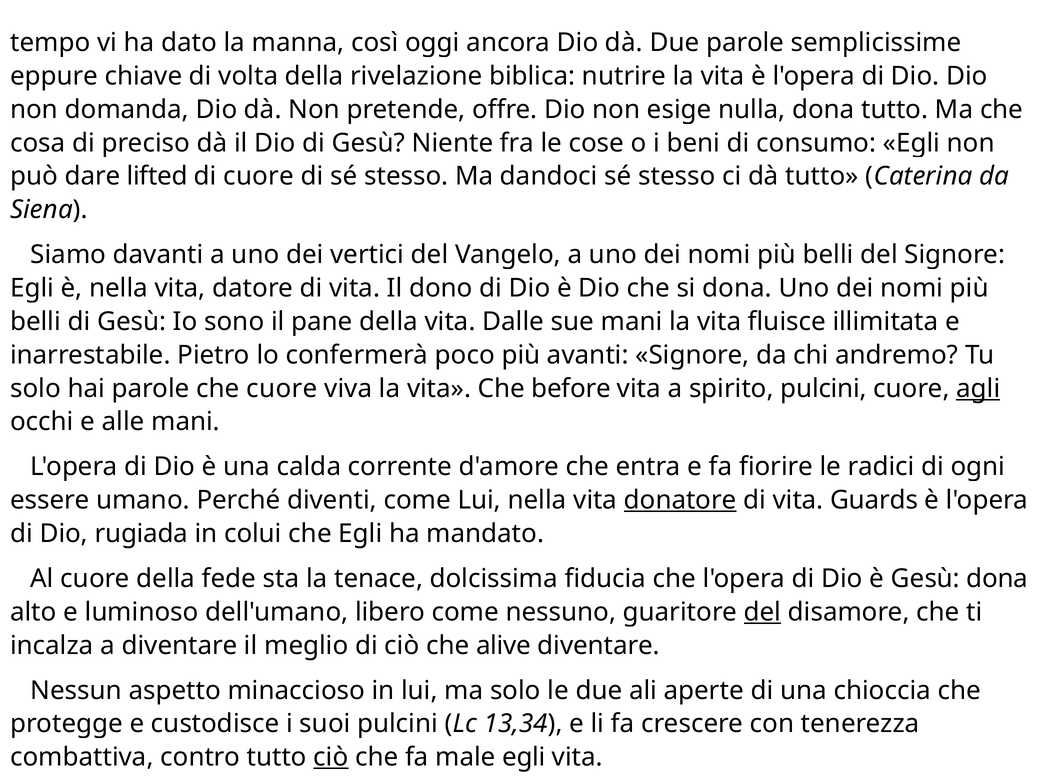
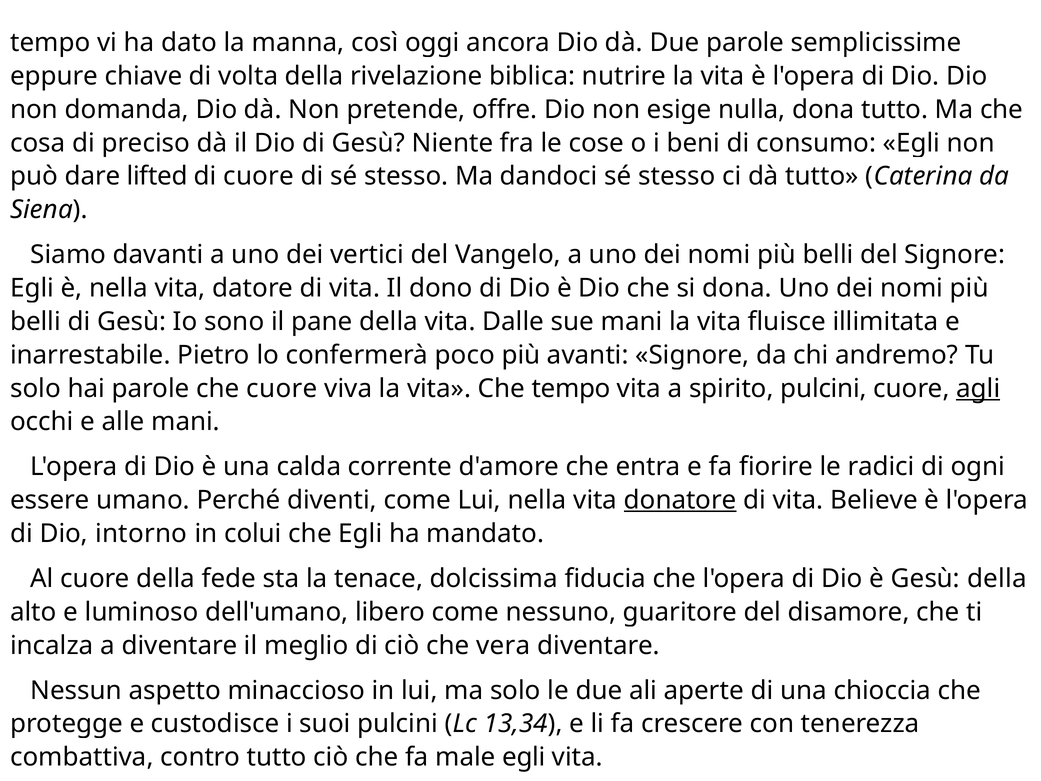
Che before: before -> tempo
Guards: Guards -> Believe
rugiada: rugiada -> intorno
dona at (997, 578): dona -> della
del at (762, 612) underline: present -> none
alive: alive -> vera
ciò at (331, 757) underline: present -> none
